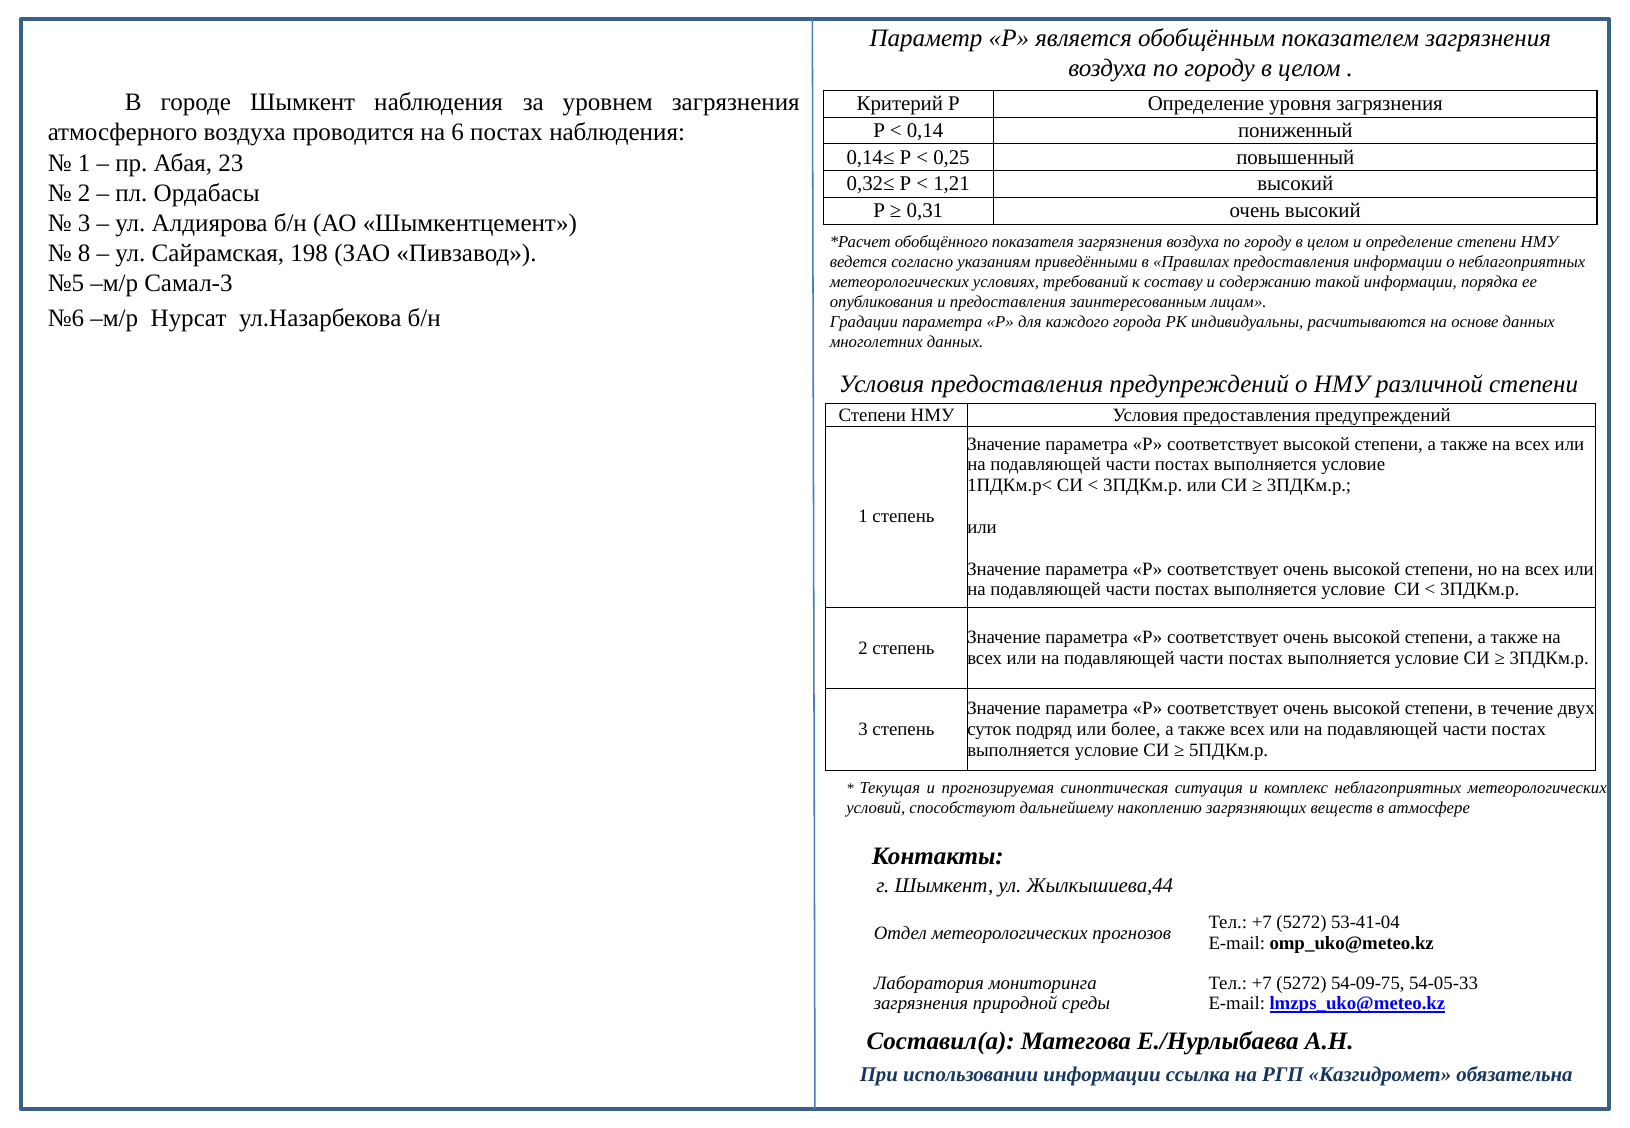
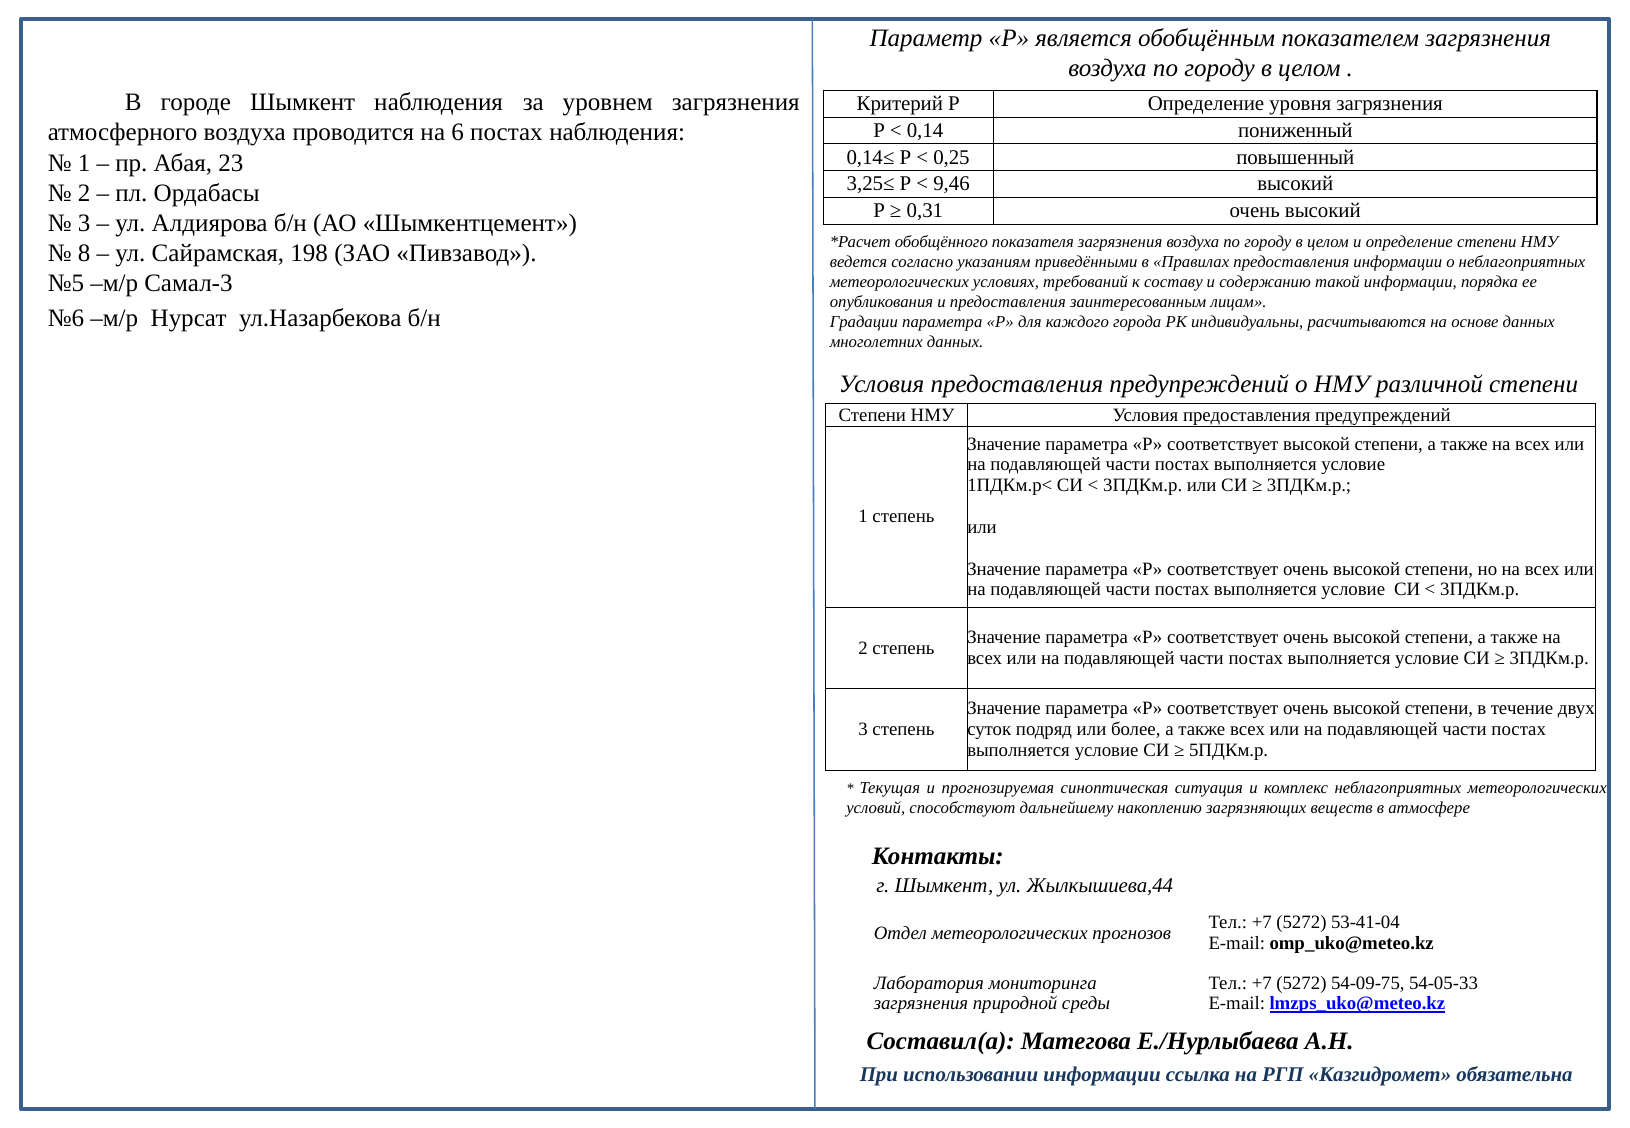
0,32≤: 0,32≤ -> 3,25≤
1,21: 1,21 -> 9,46
